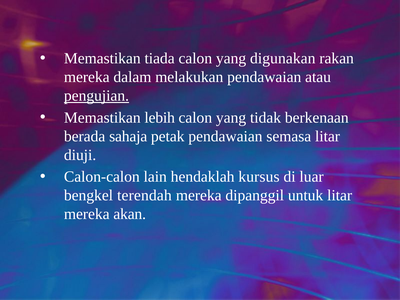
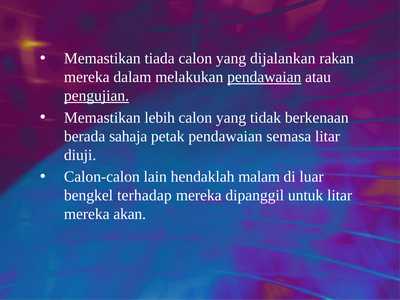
digunakan: digunakan -> dijalankan
pendawaian at (264, 77) underline: none -> present
kursus: kursus -> malam
terendah: terendah -> terhadap
